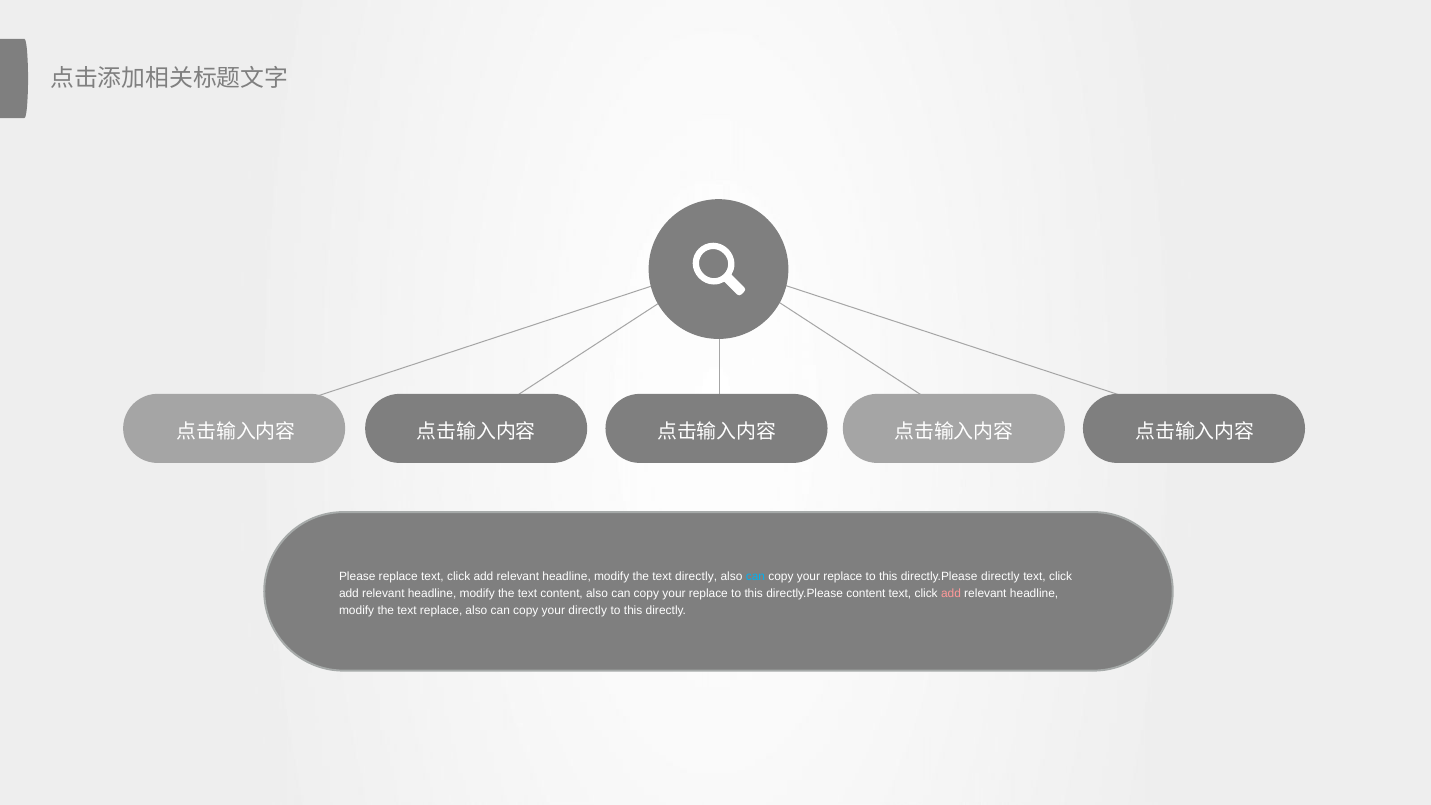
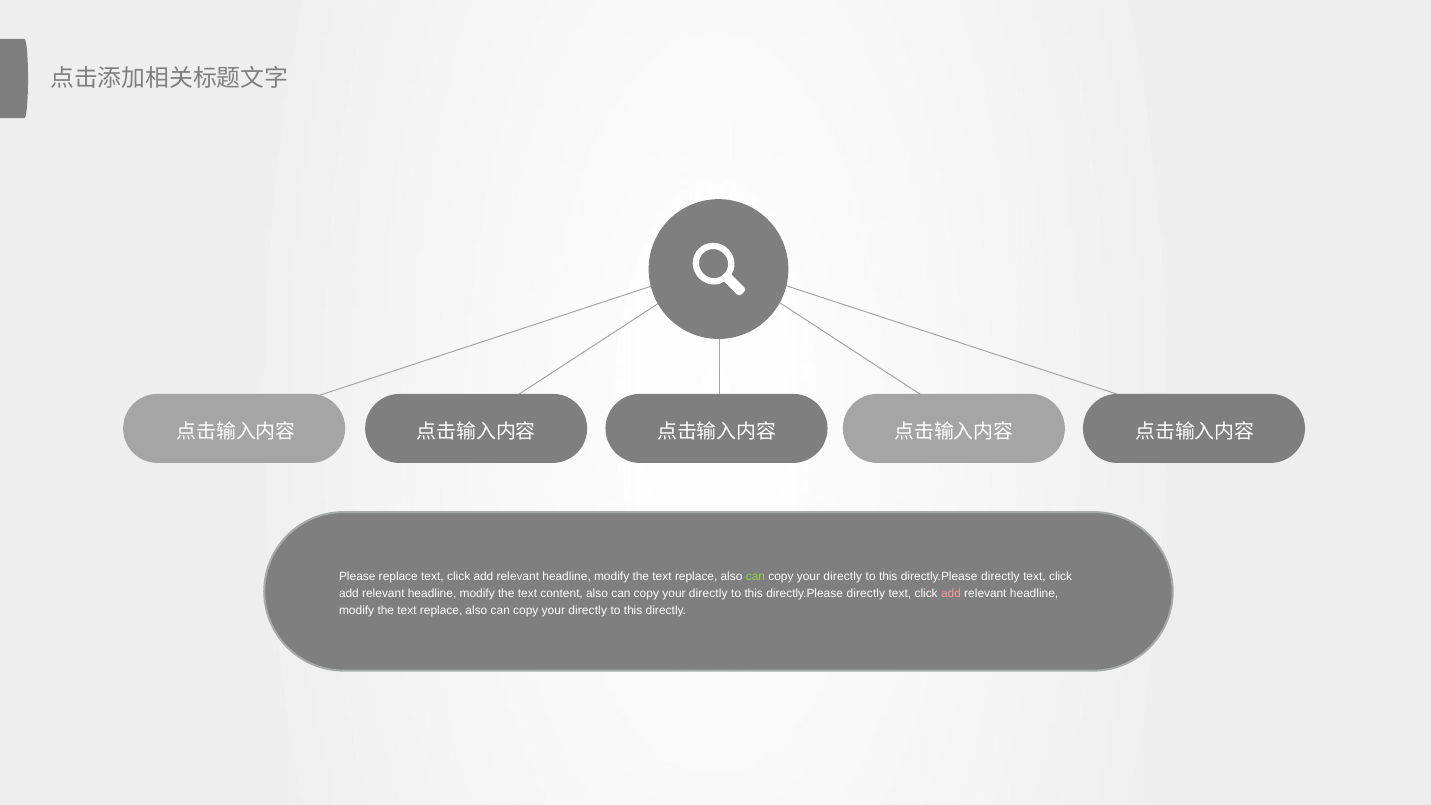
directly at (696, 577): directly -> replace
can at (755, 577) colour: light blue -> light green
replace at (843, 577): replace -> directly
replace at (708, 594): replace -> directly
content at (866, 594): content -> directly
